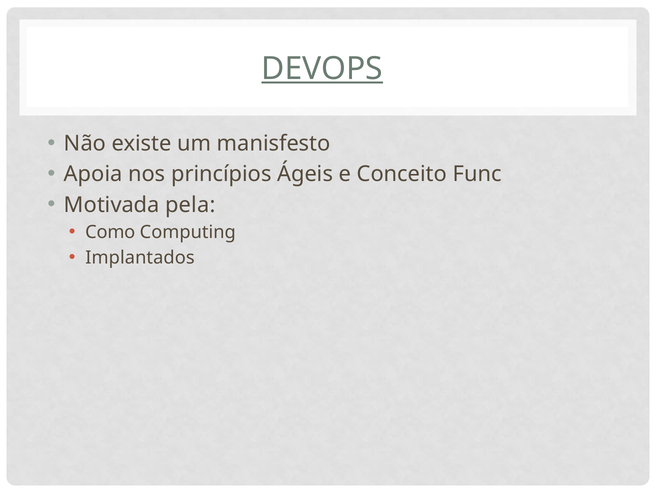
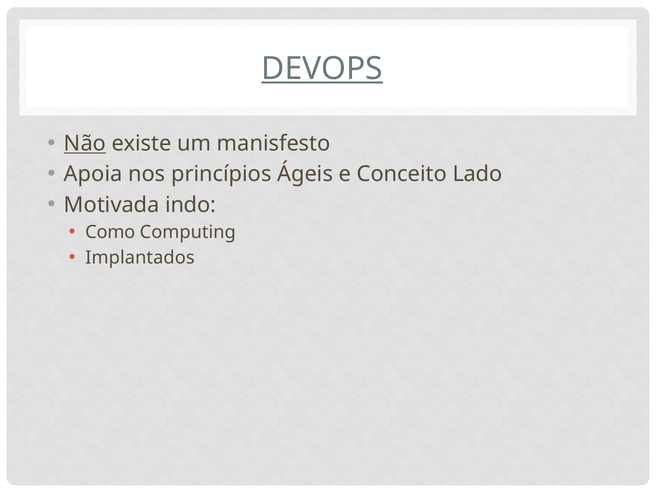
Não underline: none -> present
Func: Func -> Lado
pela: pela -> indo
